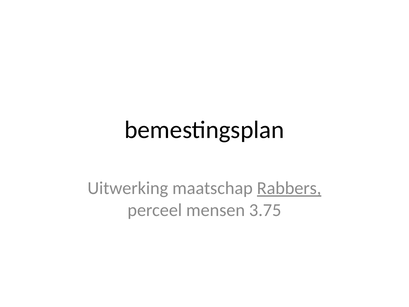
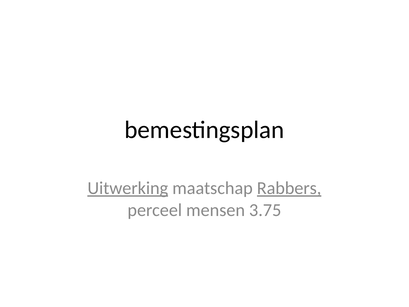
Uitwerking underline: none -> present
